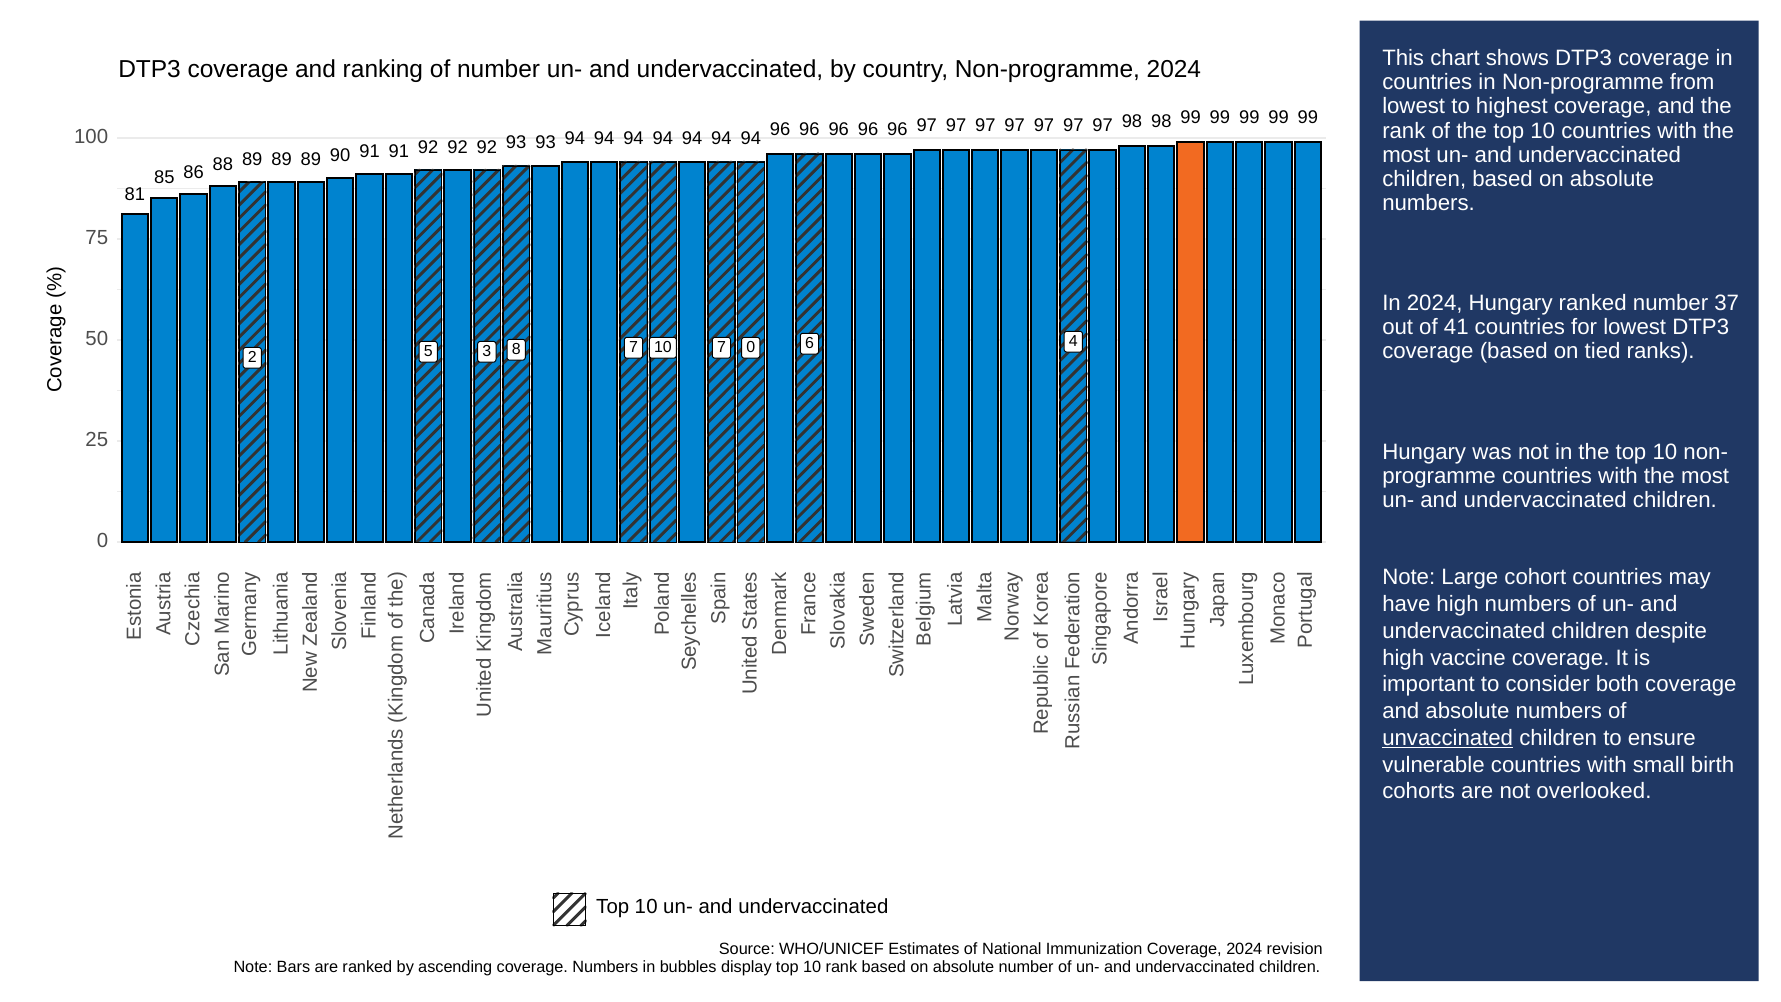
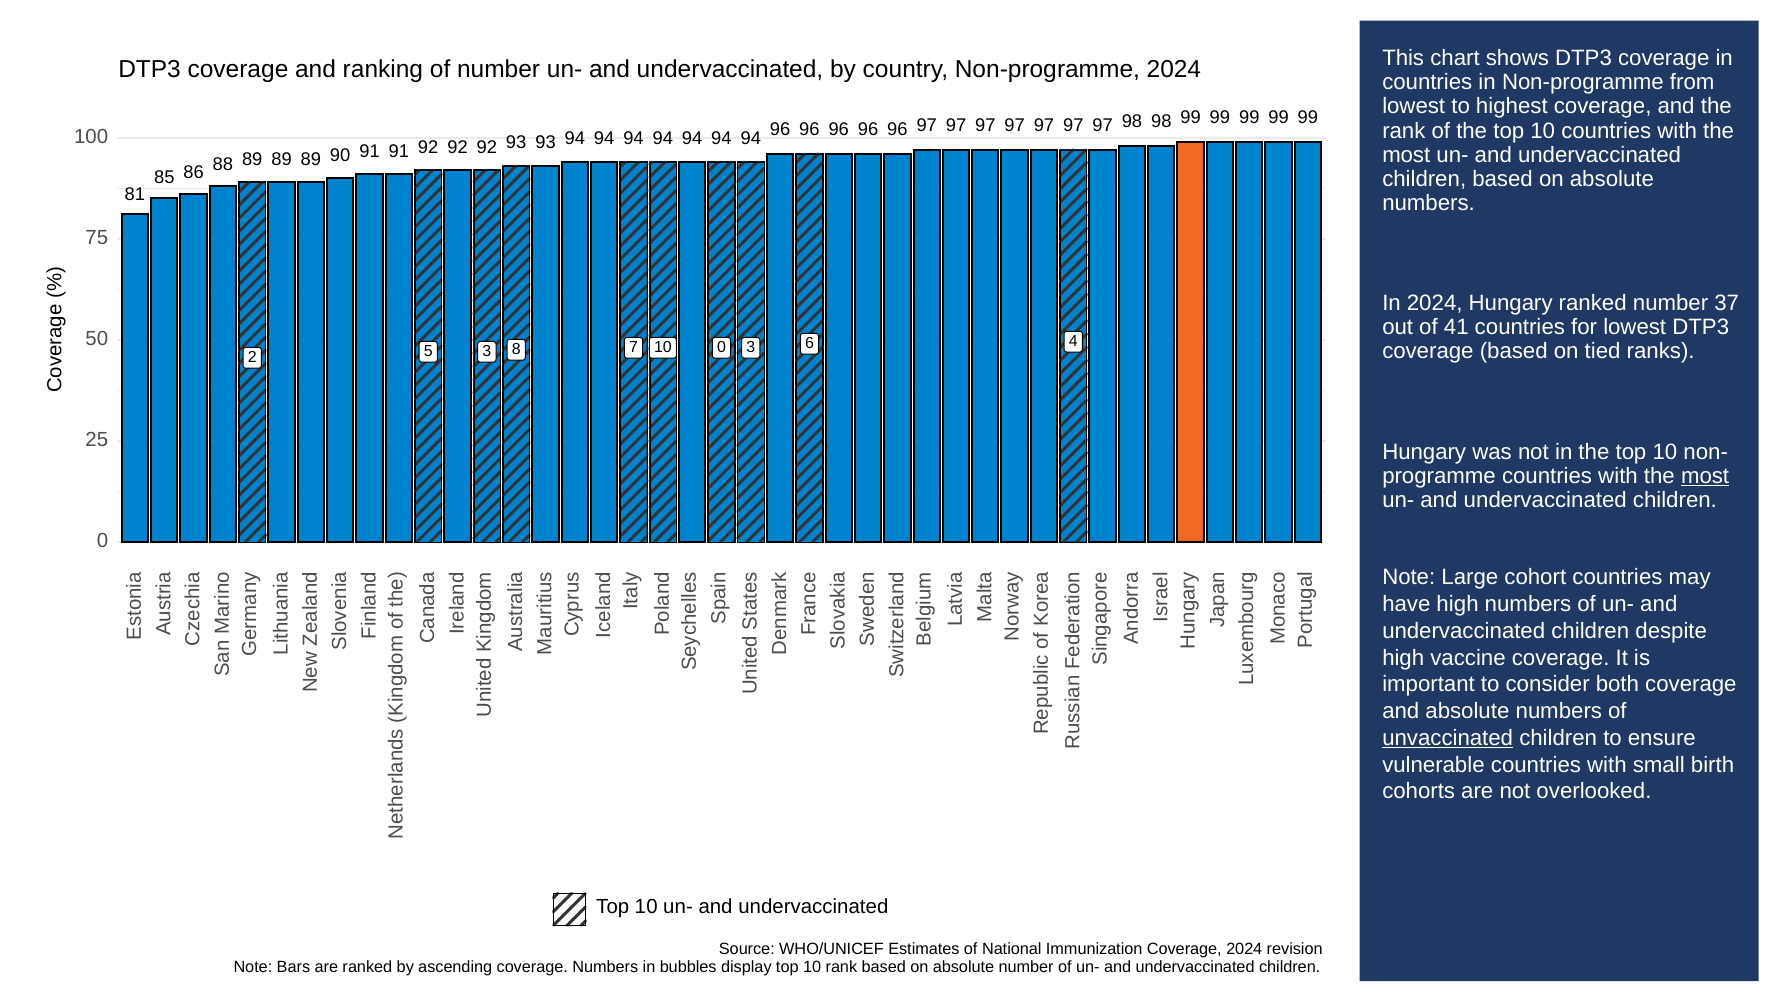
7 7: 7 -> 0
8 0: 0 -> 3
most at (1705, 476) underline: none -> present
